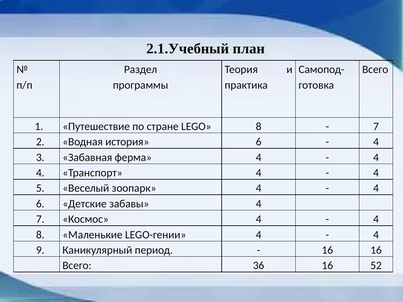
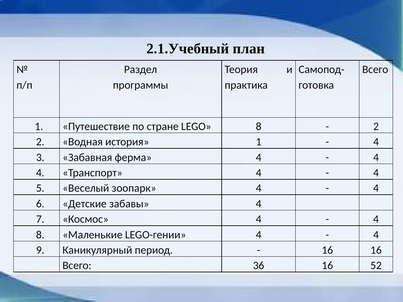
7 at (376, 127): 7 -> 2
история 6: 6 -> 1
